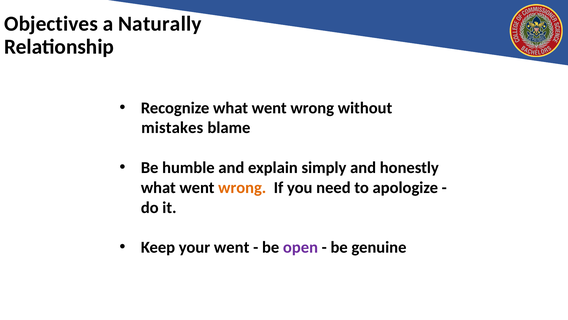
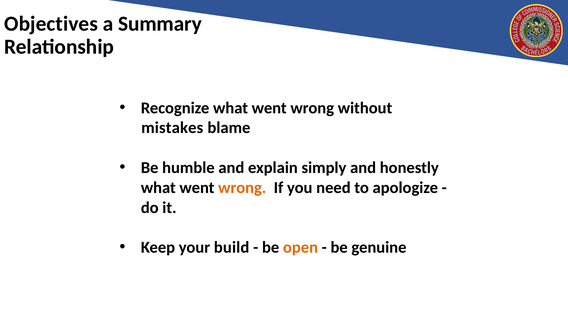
Naturally: Naturally -> Summary
your went: went -> build
open colour: purple -> orange
